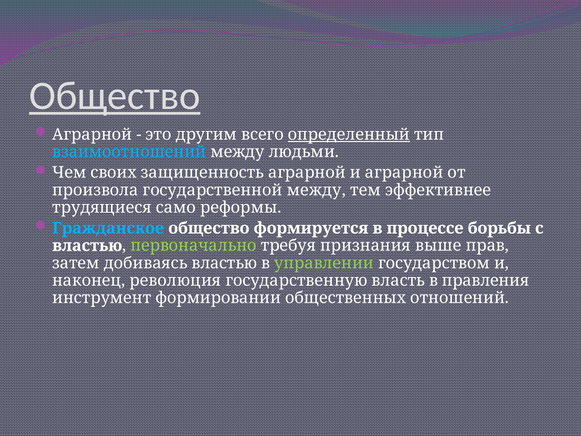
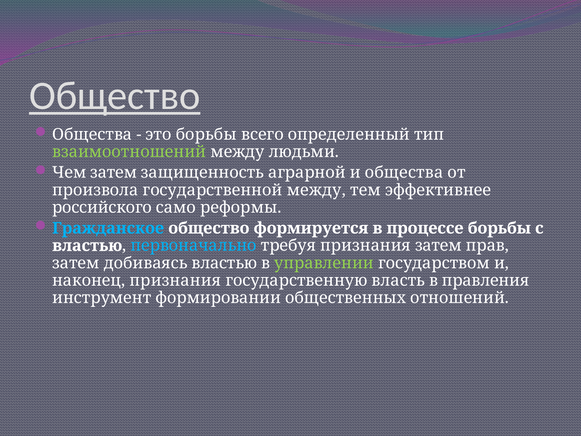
Аграрной at (92, 134): Аграрной -> Общества
это другим: другим -> борьбы
определенный underline: present -> none
взаимоотношений colour: light blue -> light green
Чем своих: своих -> затем
и аграрной: аграрной -> общества
трудящиеся: трудящиеся -> российского
первоначально colour: light green -> light blue
признания выше: выше -> затем
наконец революция: революция -> признания
